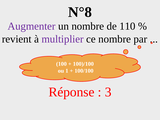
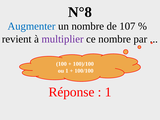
Augmenter colour: purple -> blue
110: 110 -> 107
3 at (108, 92): 3 -> 1
